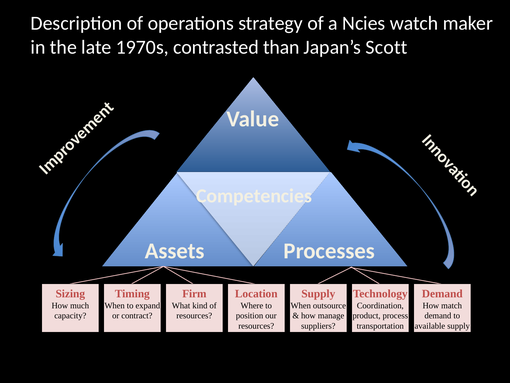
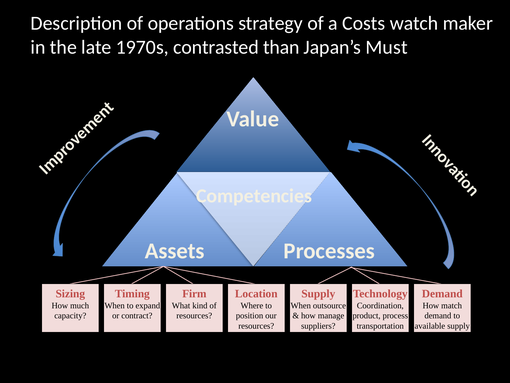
Ncies: Ncies -> Costs
Scott: Scott -> Must
